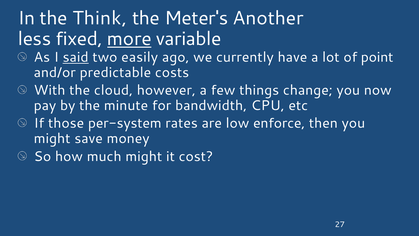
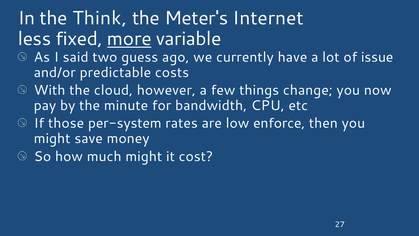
Another: Another -> Internet
said underline: present -> none
easily: easily -> guess
point: point -> issue
